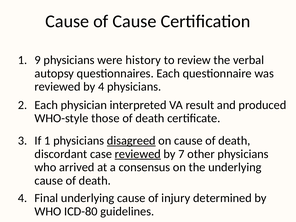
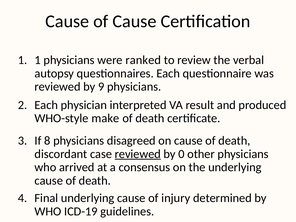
9 at (38, 60): 9 -> 1
history: history -> ranked
by 4: 4 -> 9
those: those -> make
If 1: 1 -> 8
disagreed underline: present -> none
7: 7 -> 0
ICD-80: ICD-80 -> ICD-19
